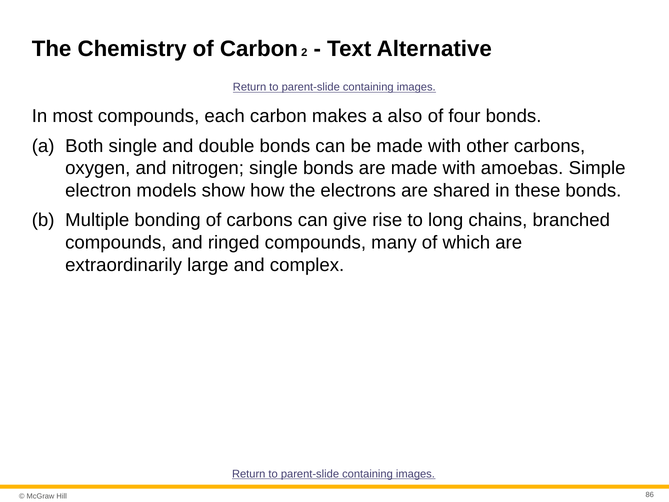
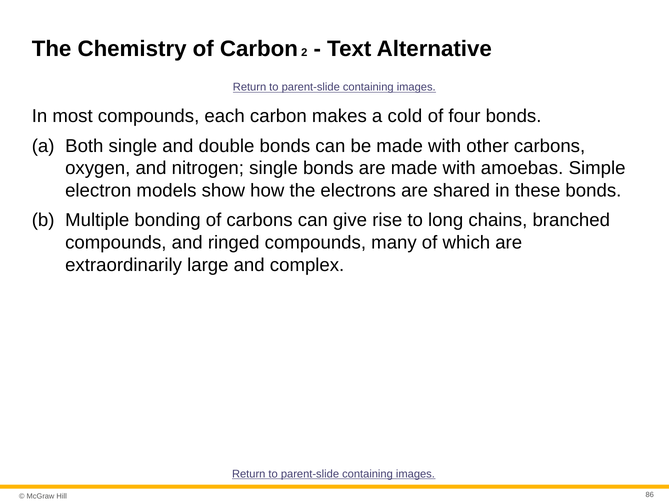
also: also -> cold
